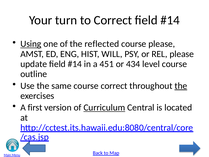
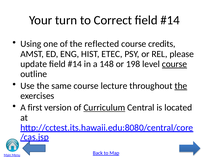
Using underline: present -> none
course please: please -> credits
WILL: WILL -> ETEC
451: 451 -> 148
434: 434 -> 198
course at (174, 64) underline: none -> present
course correct: correct -> lecture
